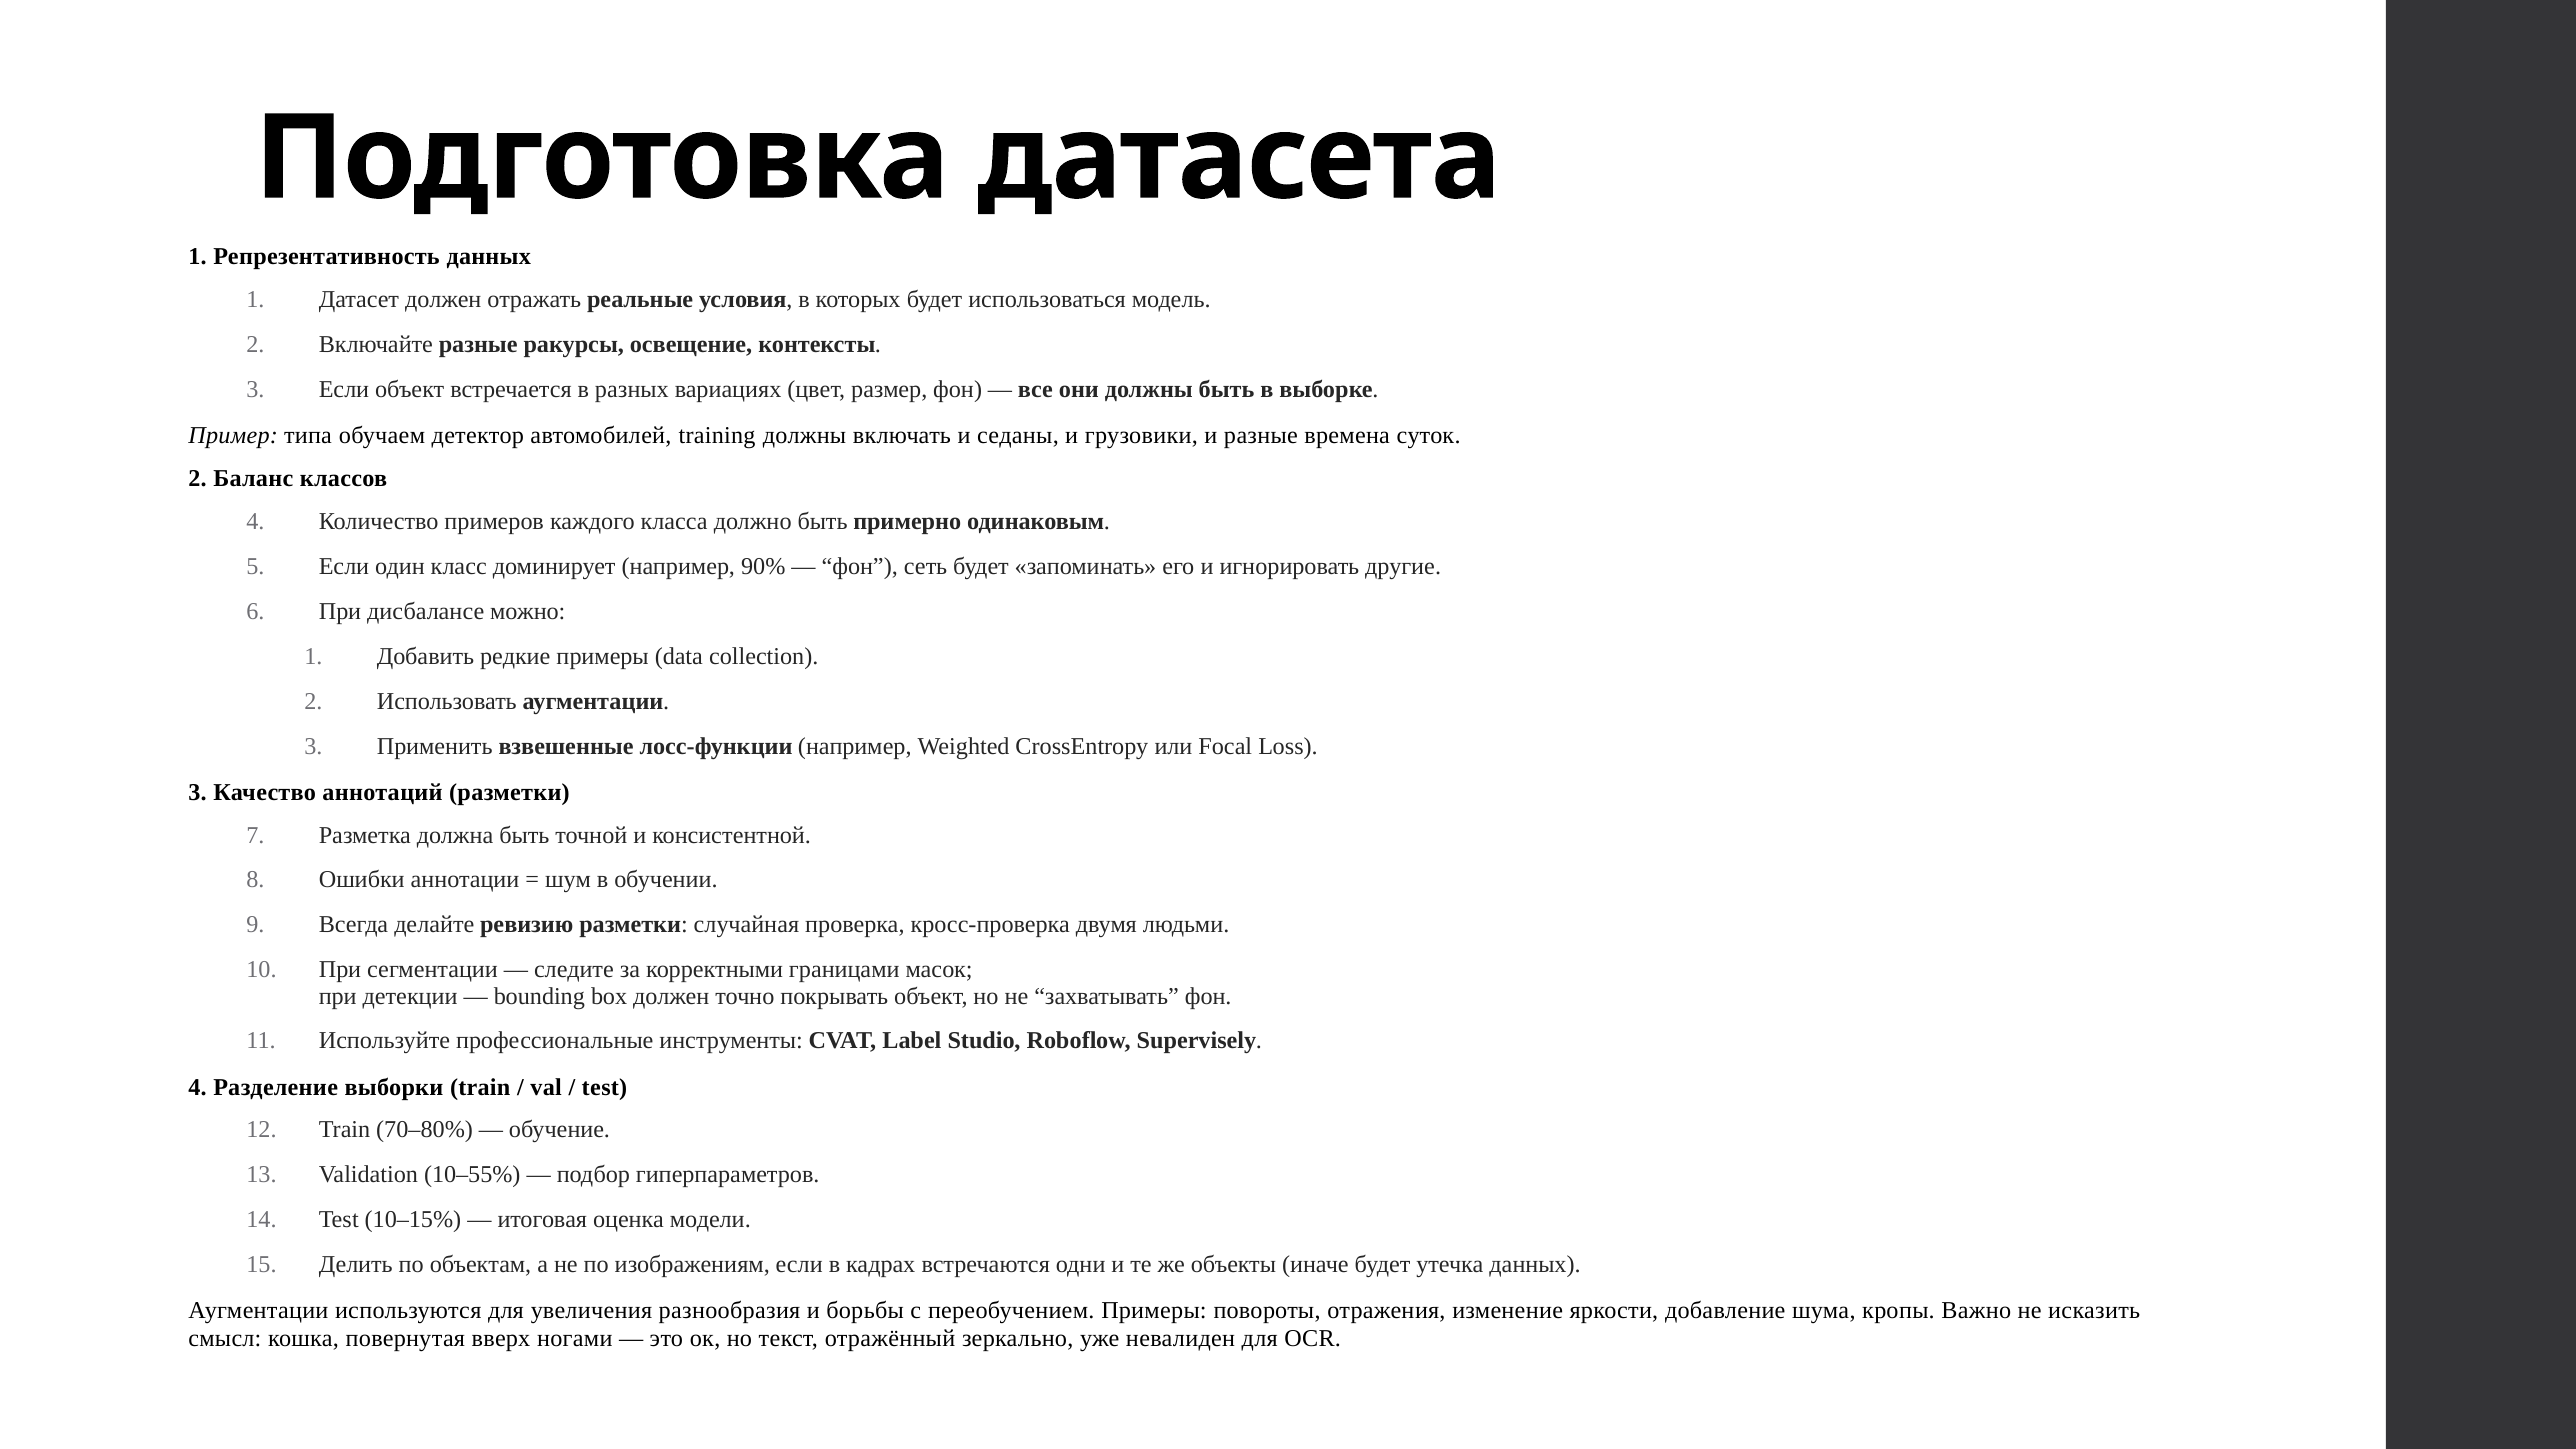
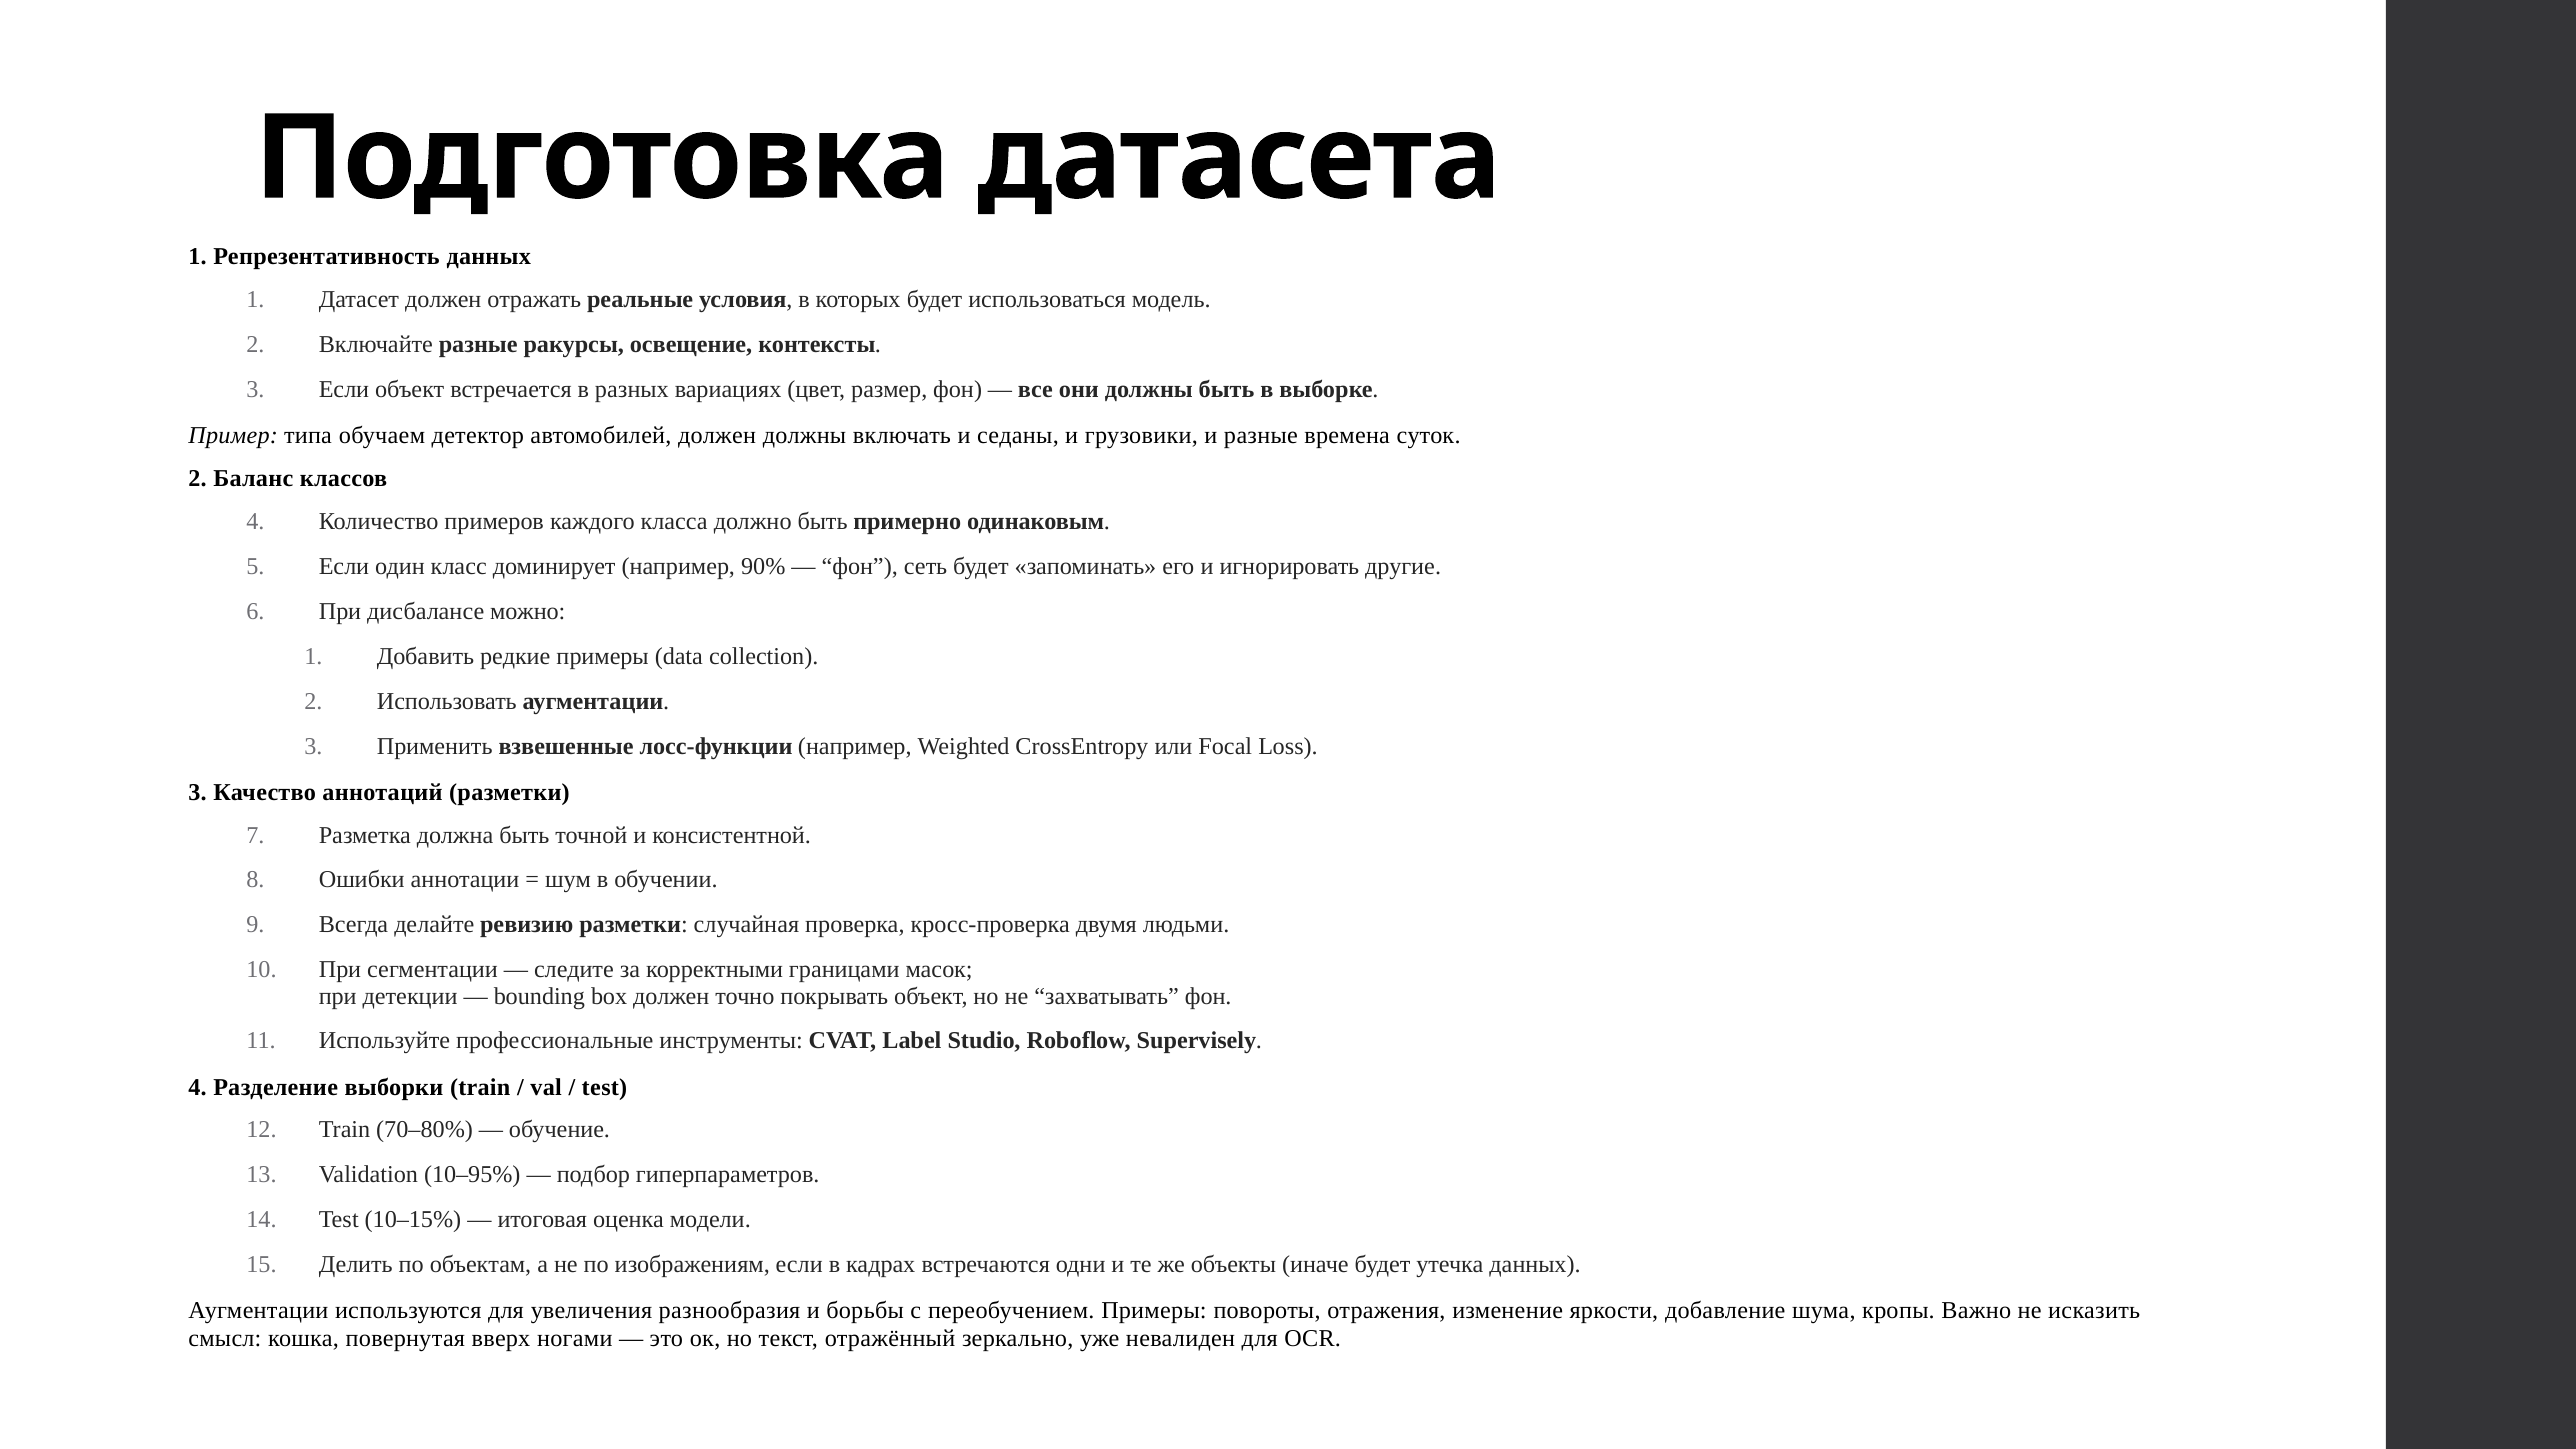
автомобилей training: training -> должен
10–55%: 10–55% -> 10–95%
